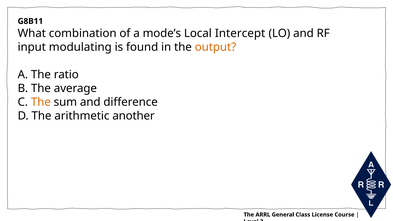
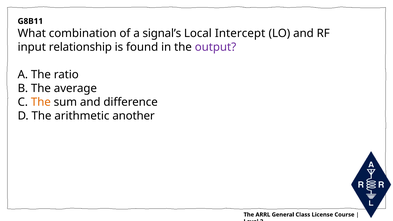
mode’s: mode’s -> signal’s
modulating: modulating -> relationship
output colour: orange -> purple
